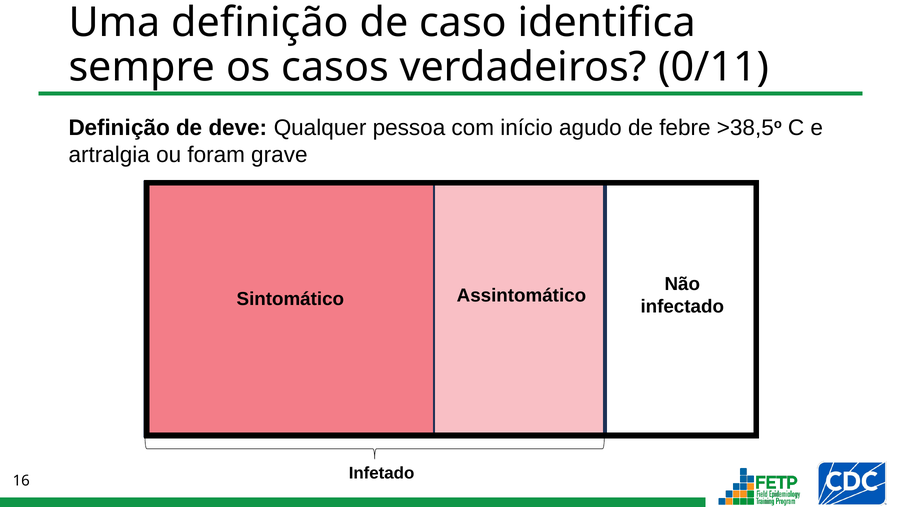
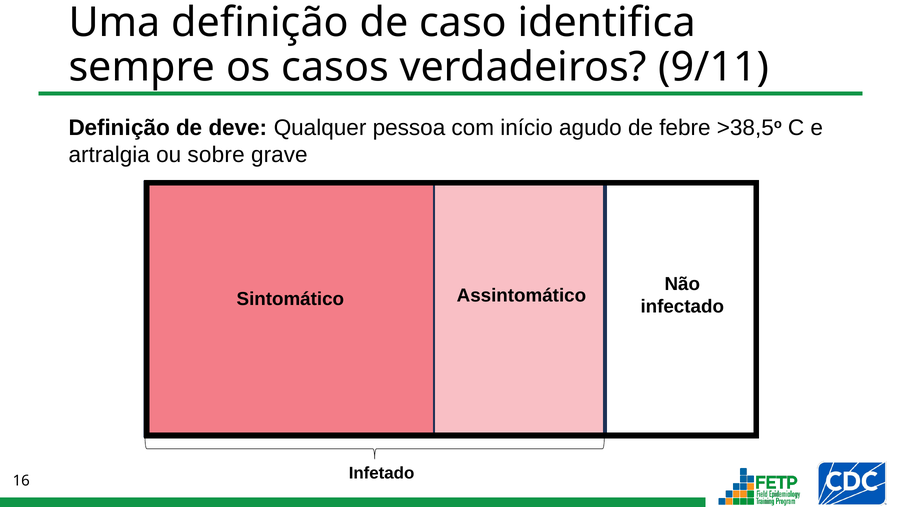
0/11: 0/11 -> 9/11
foram: foram -> sobre
